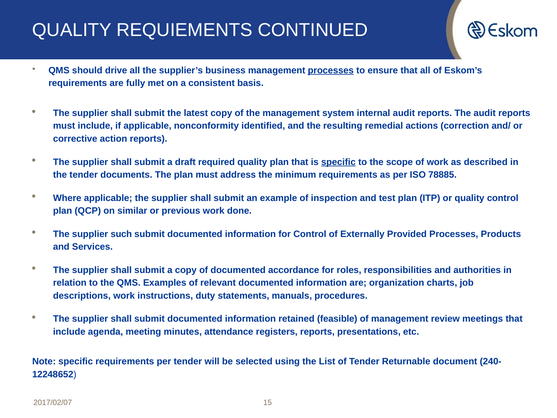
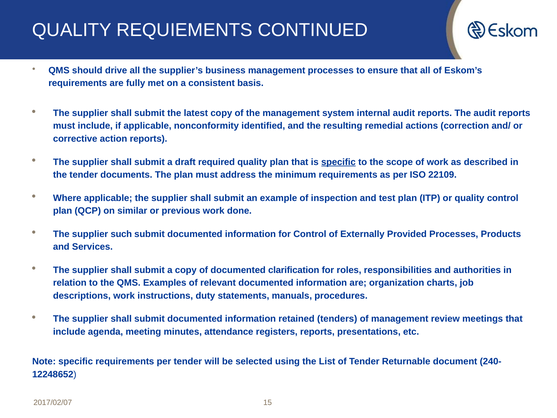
processes at (331, 70) underline: present -> none
78885: 78885 -> 22109
accordance: accordance -> clarification
feasible: feasible -> tenders
